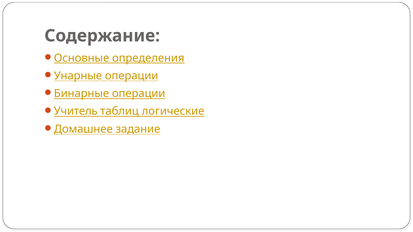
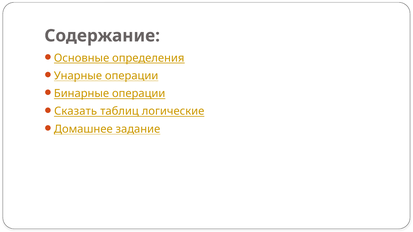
Учитель: Учитель -> Сказать
